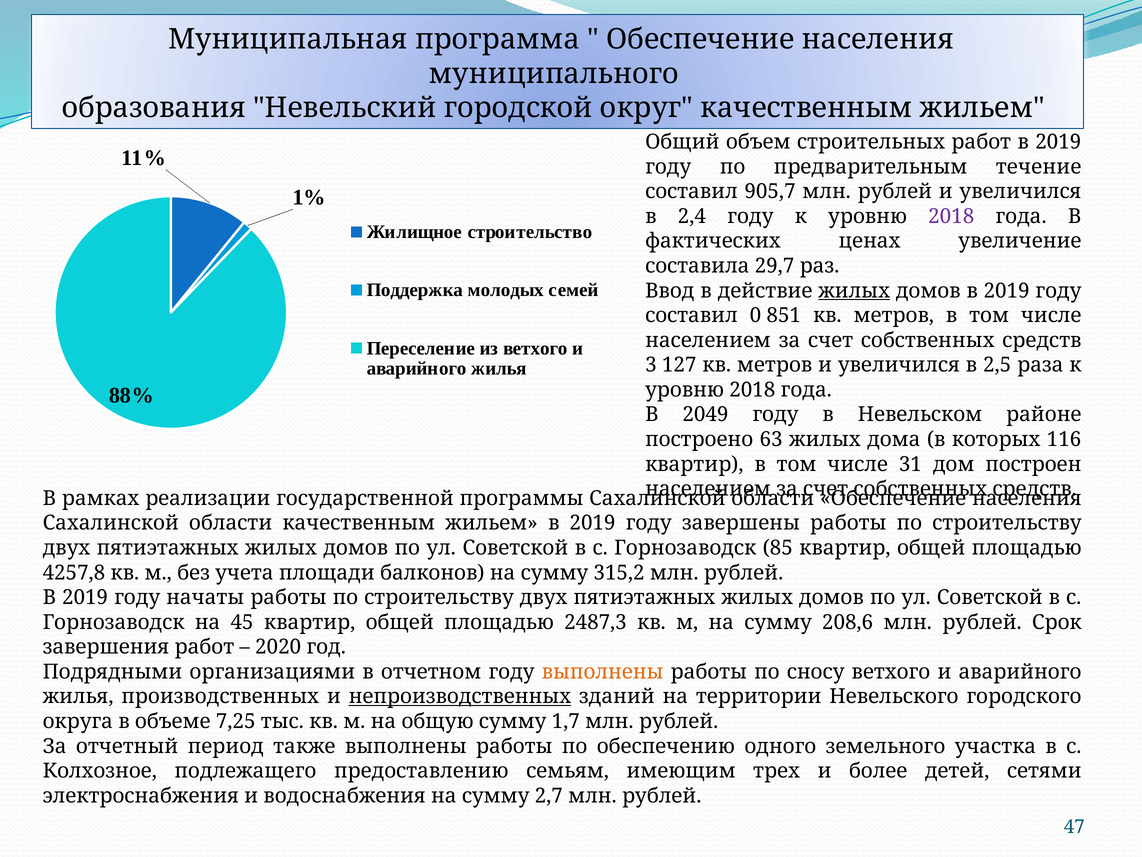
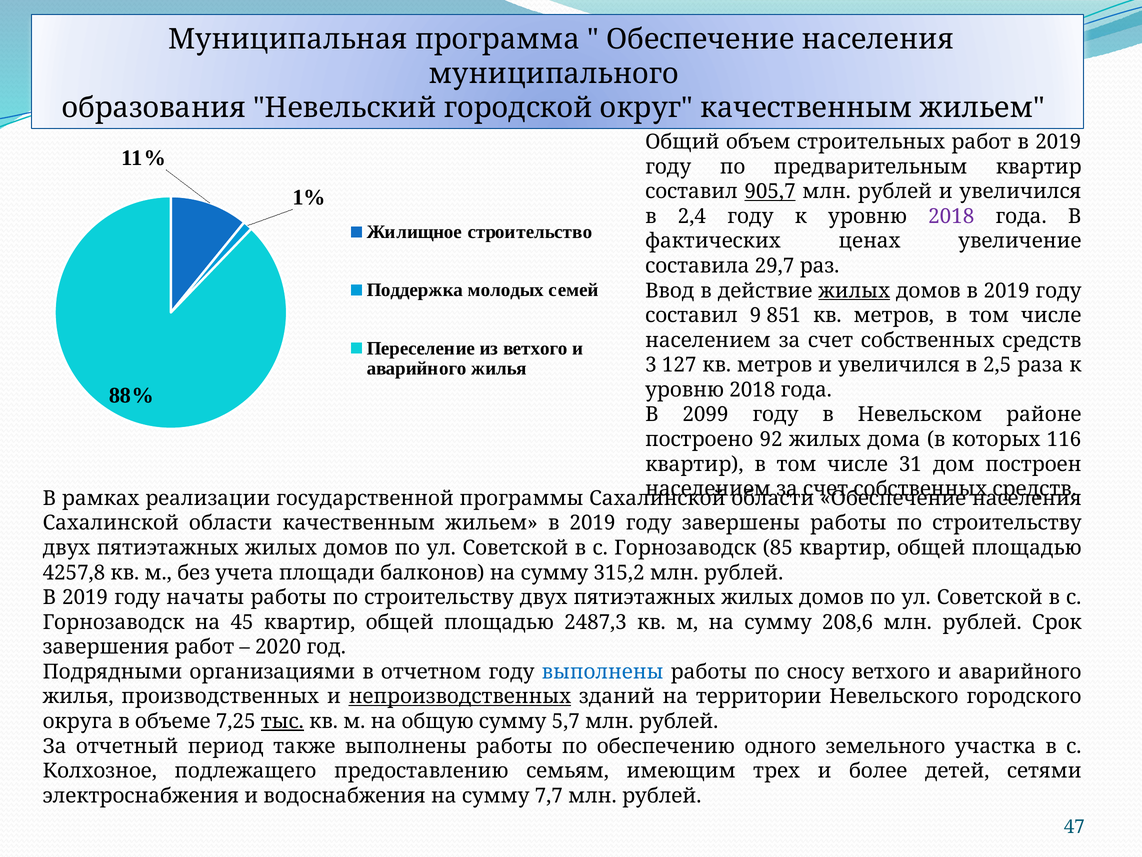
предварительным течение: течение -> квартир
905,7 underline: none -> present
0: 0 -> 9
2049: 2049 -> 2099
63: 63 -> 92
выполнены at (603, 671) colour: orange -> blue
тыс underline: none -> present
1,7: 1,7 -> 5,7
2,7: 2,7 -> 7,7
